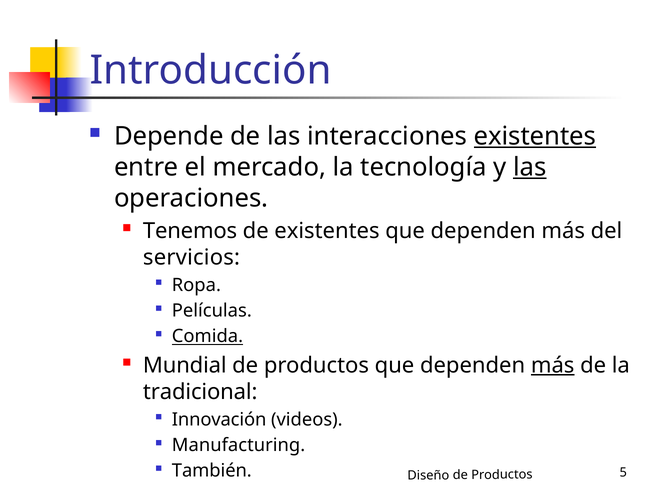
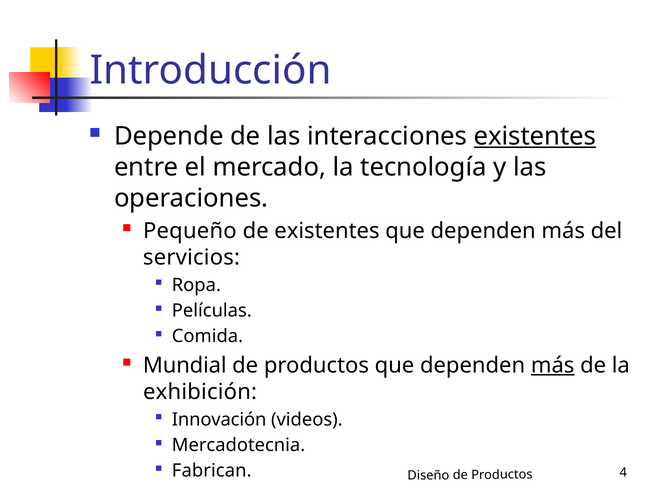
las at (530, 167) underline: present -> none
Tenemos: Tenemos -> Pequeño
Comida underline: present -> none
tradicional: tradicional -> exhibición
Manufacturing: Manufacturing -> Mercadotecnia
También: También -> Fabrican
5: 5 -> 4
